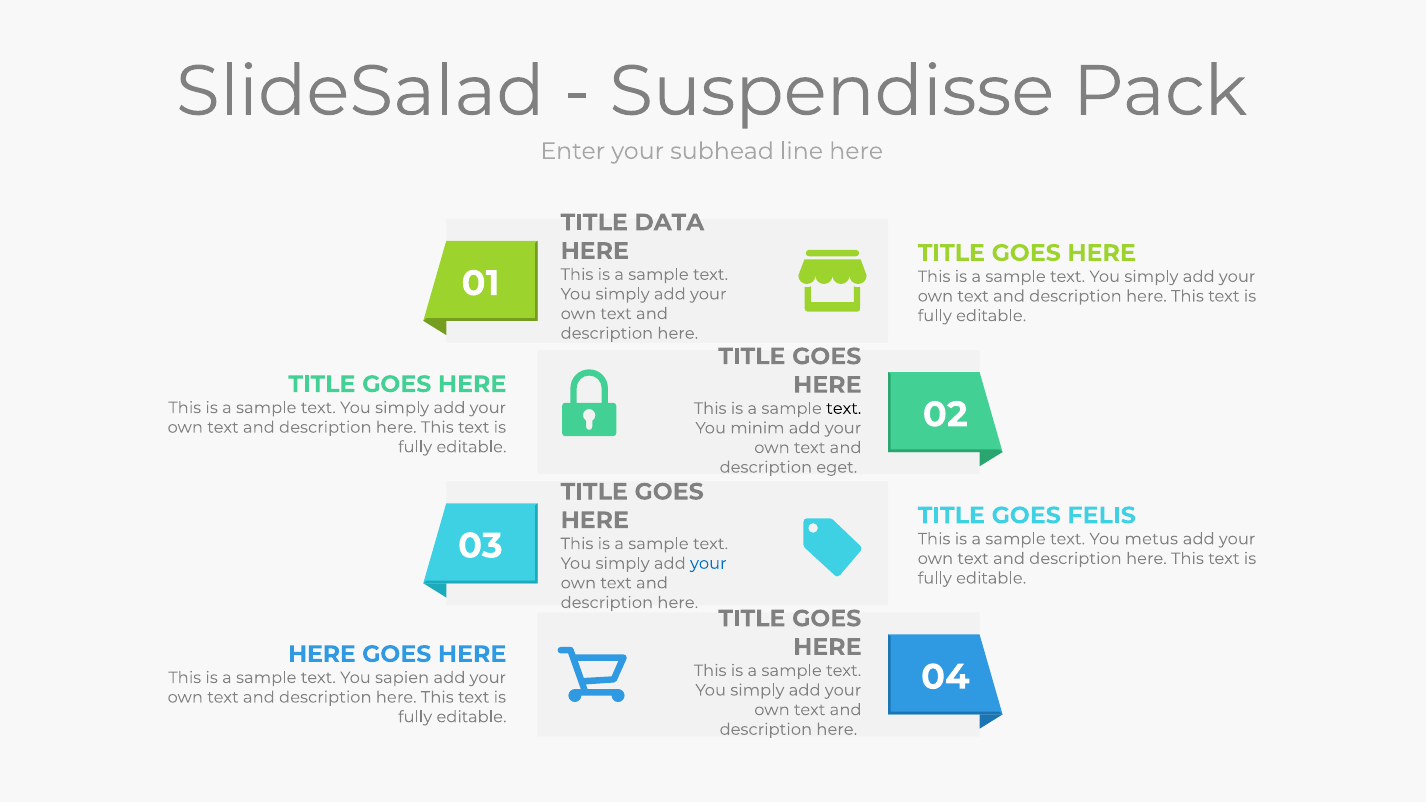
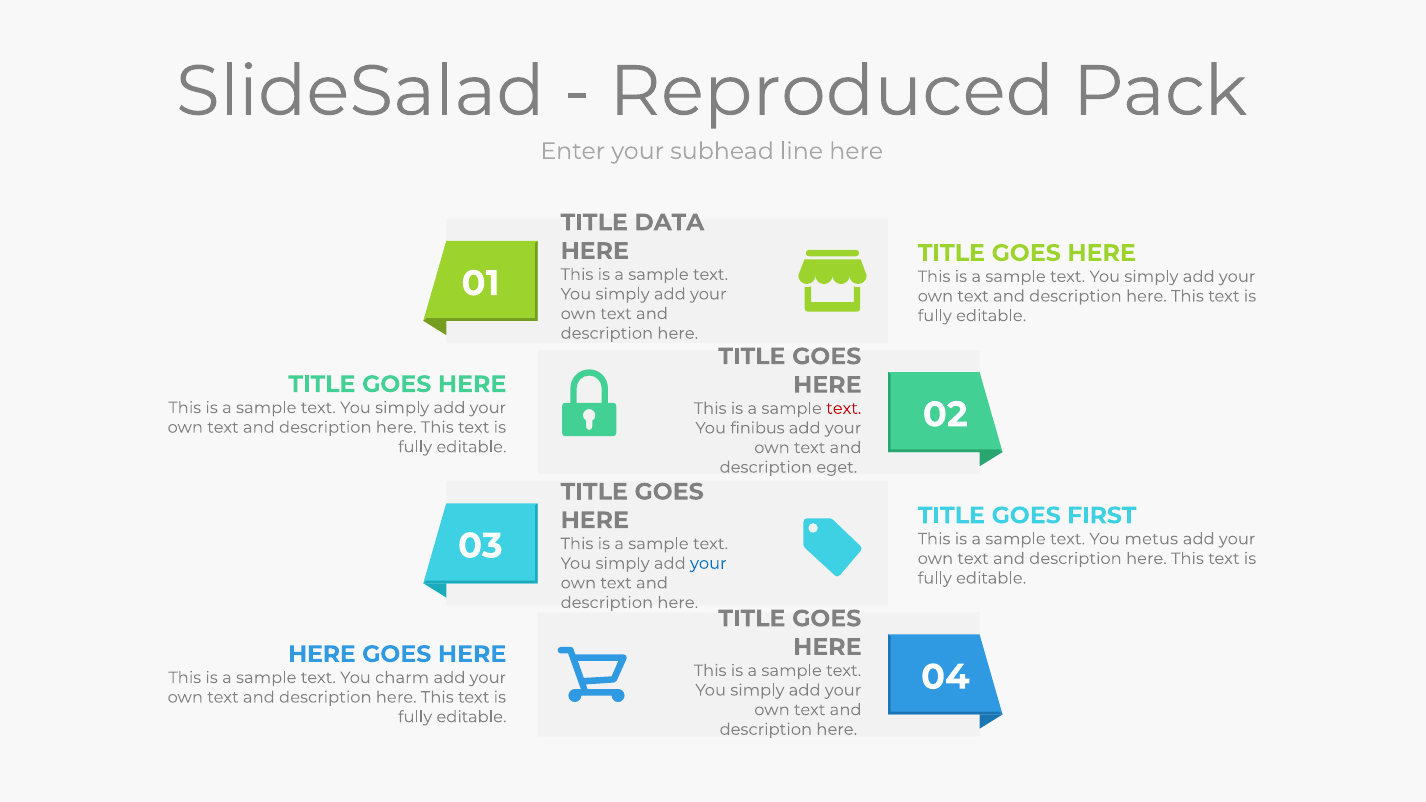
Suspendisse: Suspendisse -> Reproduced
text at (844, 409) colour: black -> red
minim: minim -> finibus
FELIS: FELIS -> FIRST
sapien: sapien -> charm
